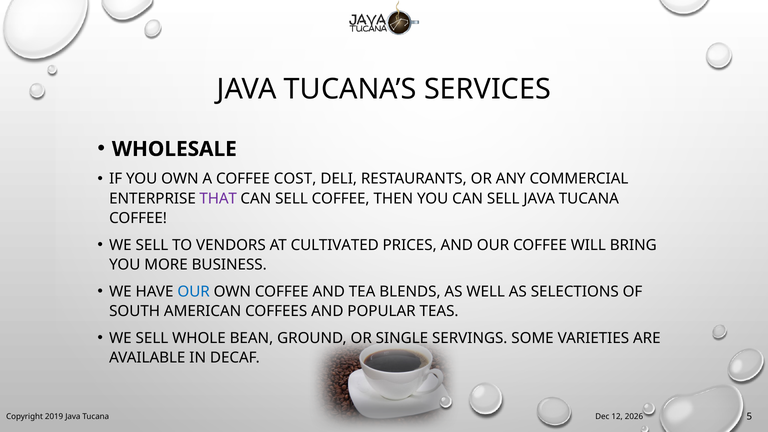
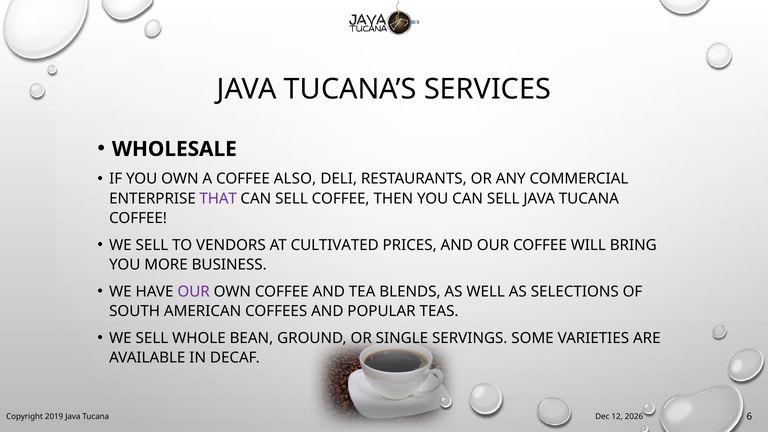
COST: COST -> ALSO
OUR at (194, 292) colour: blue -> purple
5: 5 -> 6
